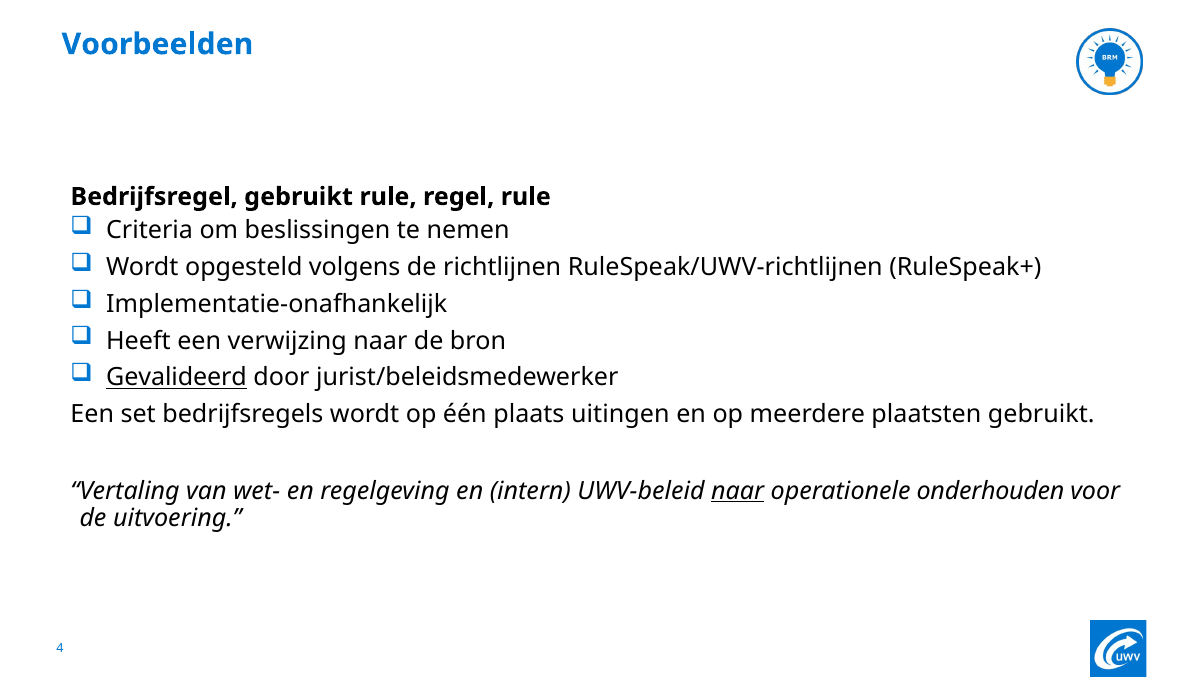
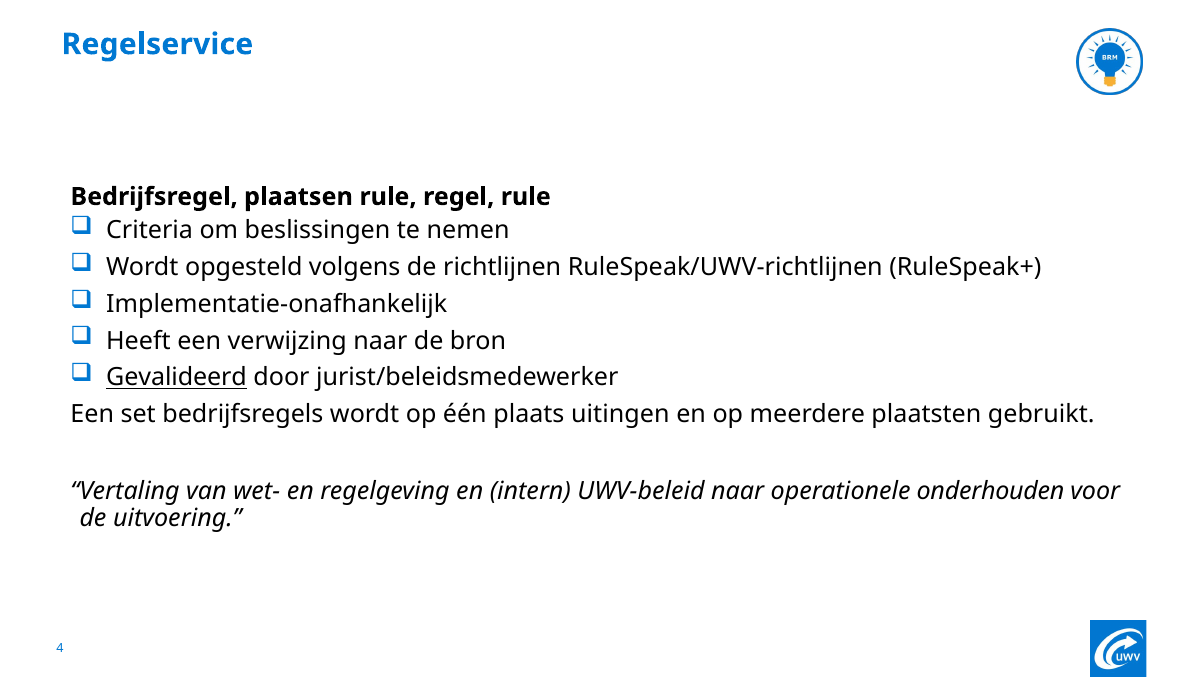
Voorbeelden: Voorbeelden -> Regelservice
Bedrijfsregel gebruikt: gebruikt -> plaatsen
naar at (738, 491) underline: present -> none
